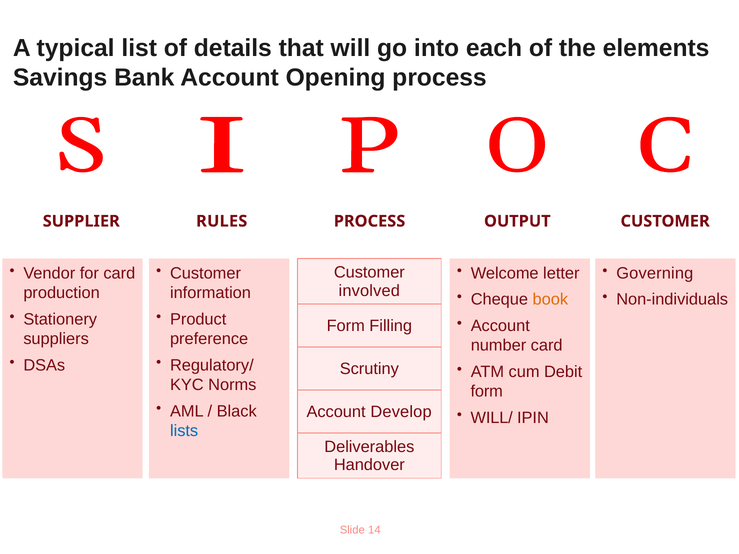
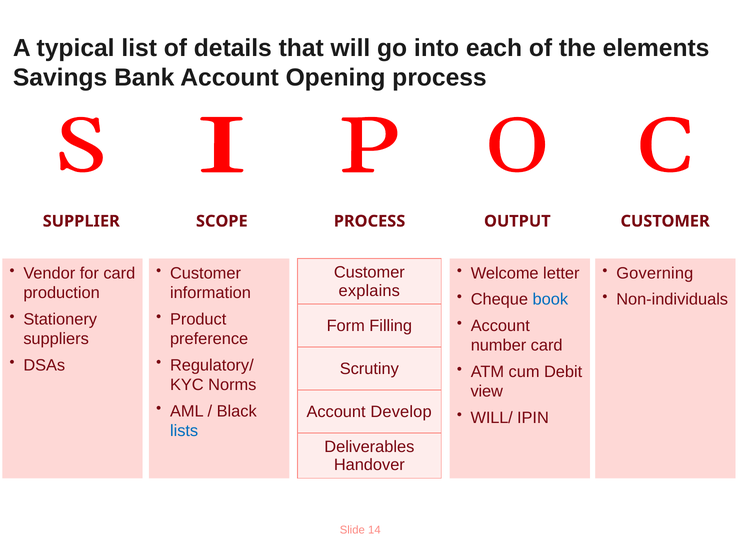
RULES: RULES -> SCOPE
involved: involved -> explains
book colour: orange -> blue
form at (487, 392): form -> view
